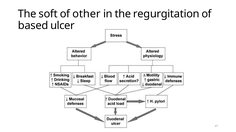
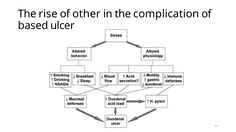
soft: soft -> rise
regurgitation: regurgitation -> complication
